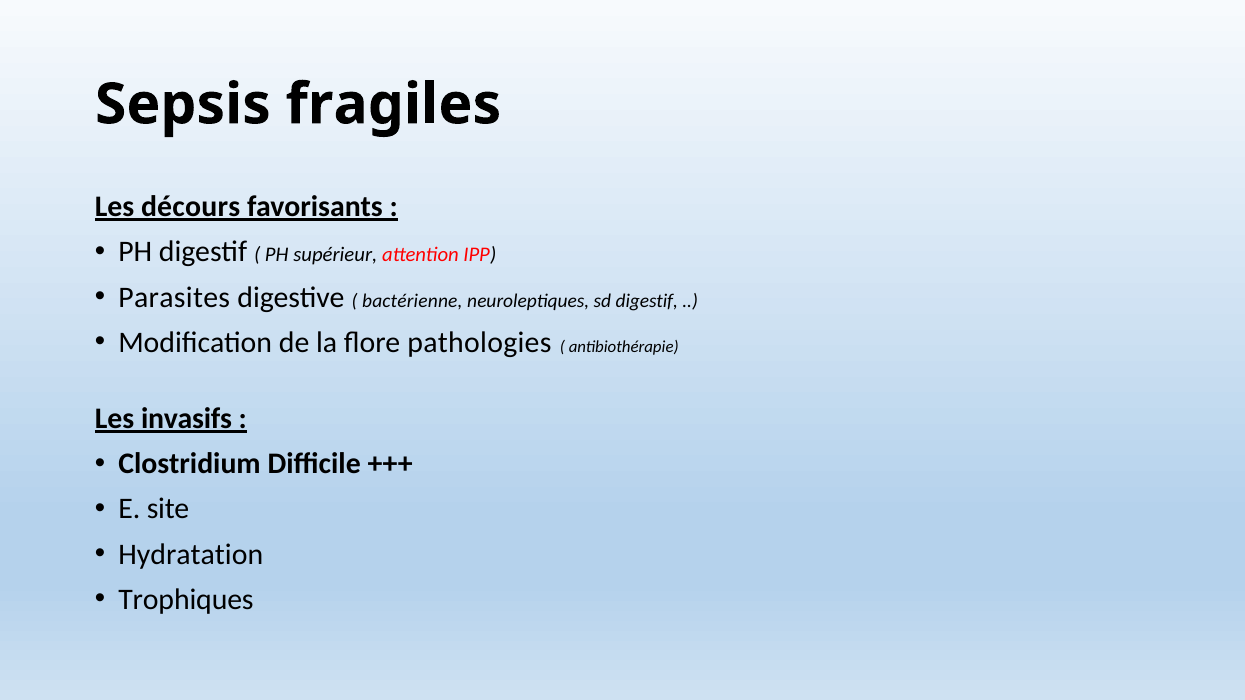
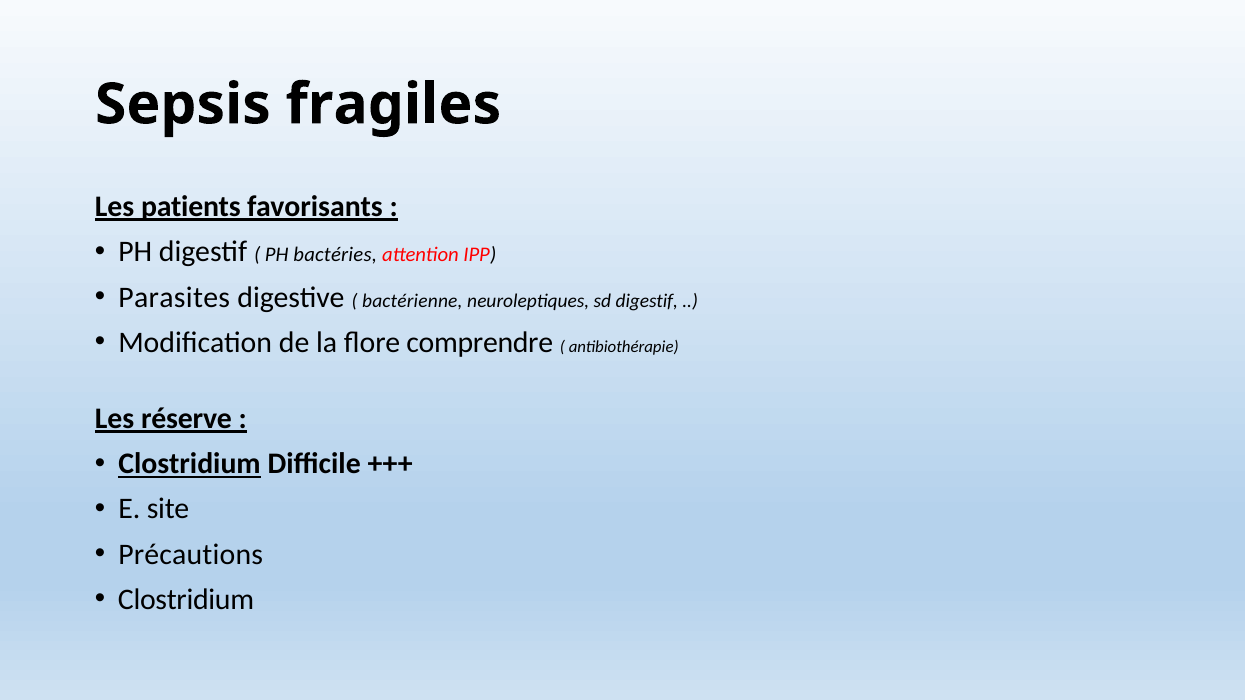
décours: décours -> patients
supérieur: supérieur -> bactéries
pathologies: pathologies -> comprendre
invasifs: invasifs -> réserve
Clostridium at (189, 464) underline: none -> present
Hydratation: Hydratation -> Précautions
Trophiques at (186, 600): Trophiques -> Clostridium
